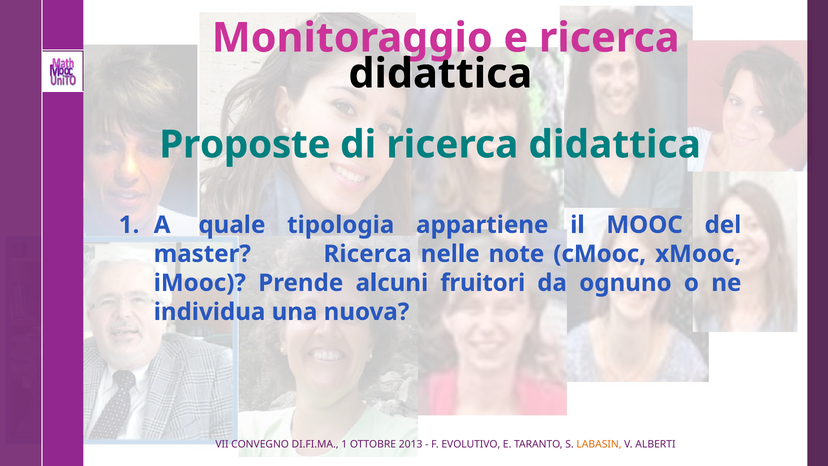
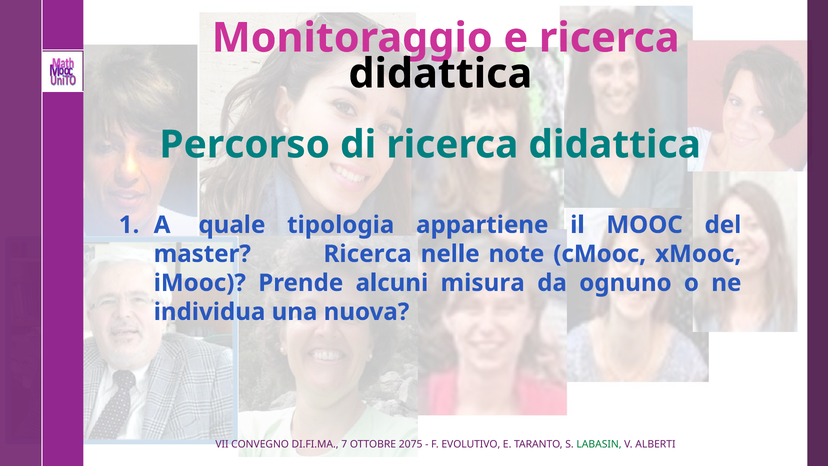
Proposte: Proposte -> Percorso
fruitori: fruitori -> misura
DI.FI.MA 1: 1 -> 7
2013: 2013 -> 2075
LABASIN colour: orange -> green
